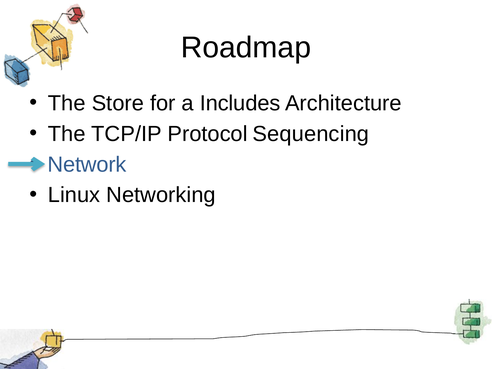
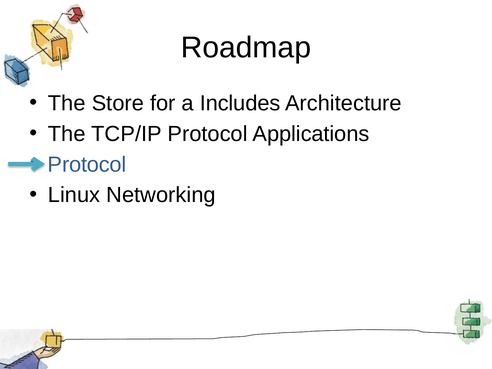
Sequencing: Sequencing -> Applications
Network at (87, 164): Network -> Protocol
